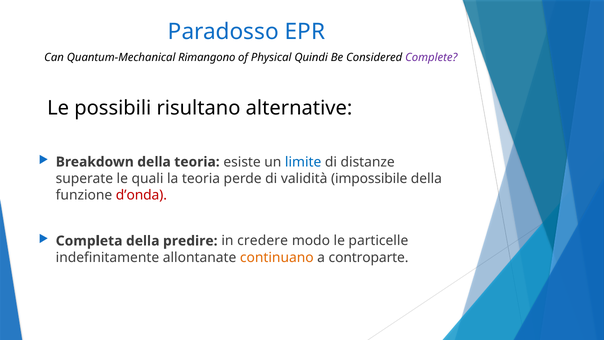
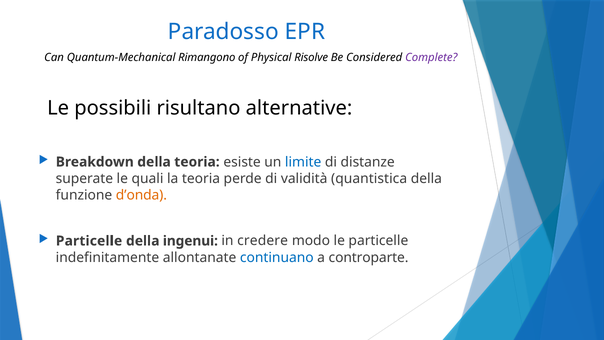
Quindi: Quindi -> Risolve
impossibile: impossibile -> quantistica
d’onda colour: red -> orange
Completa at (89, 241): Completa -> Particelle
predire: predire -> ingenui
continuano colour: orange -> blue
